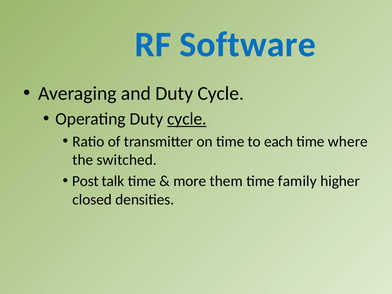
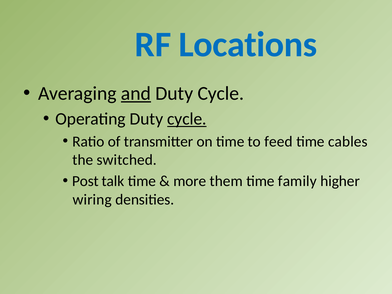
Software: Software -> Locations
and underline: none -> present
each: each -> feed
where: where -> cables
closed: closed -> wiring
